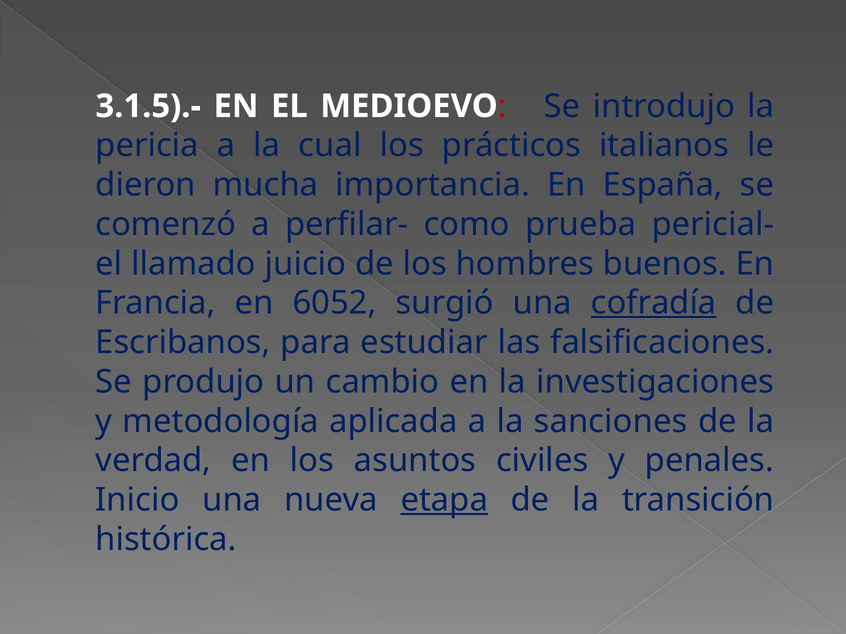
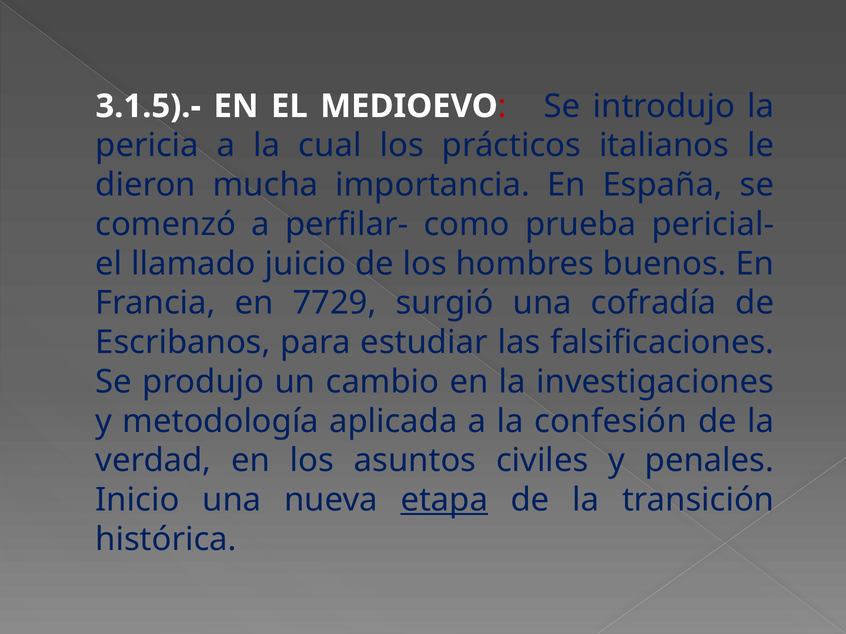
6052: 6052 -> 7729
cofradía underline: present -> none
sanciones: sanciones -> confesión
